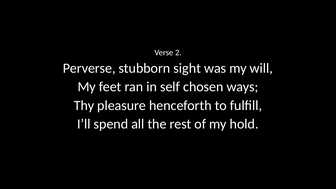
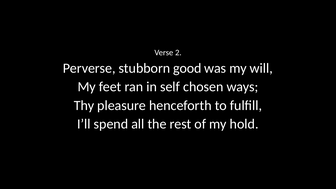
sight: sight -> good
